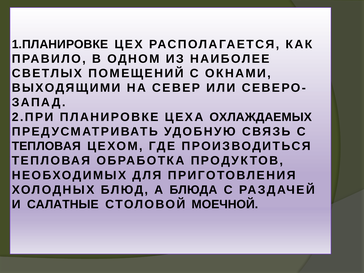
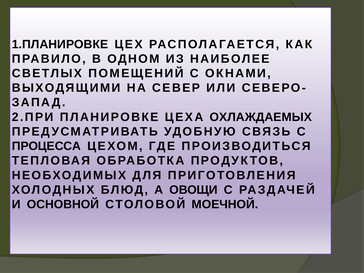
ТЕПЛОВАЯ at (46, 146): ТЕПЛОВАЯ -> ПРОЦЕССА
БЛЮДА: БЛЮДА -> ОВОЩИ
САЛАТНЫЕ: САЛАТНЫЕ -> ОСНОВНОЙ
